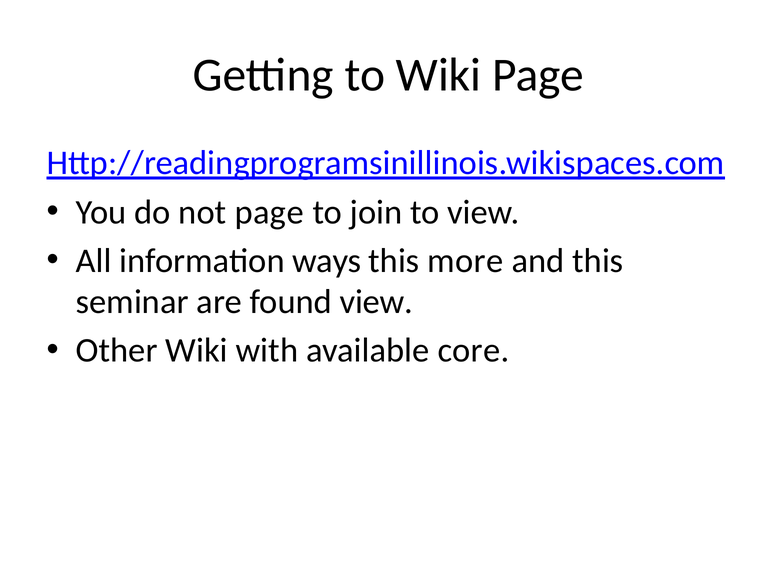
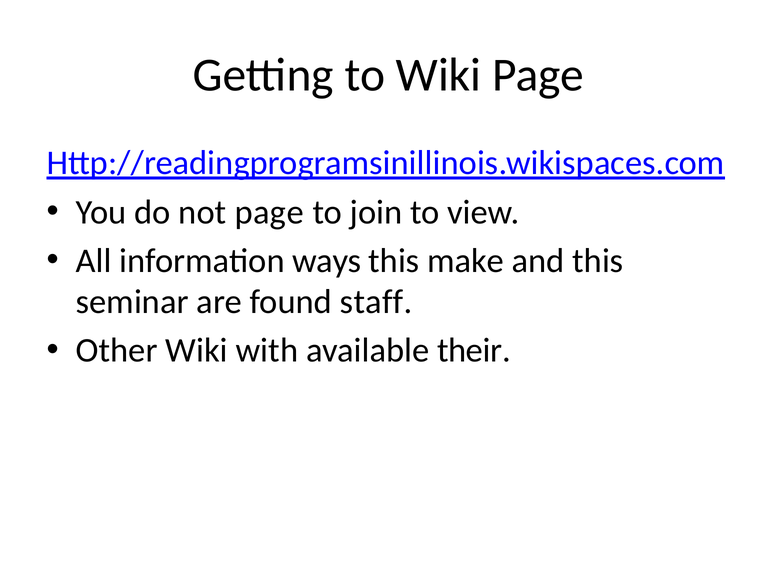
more: more -> make
found view: view -> staff
core: core -> their
